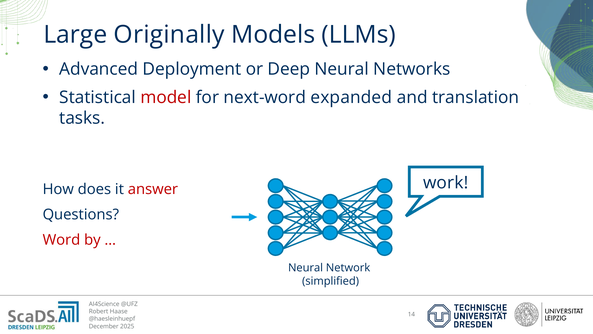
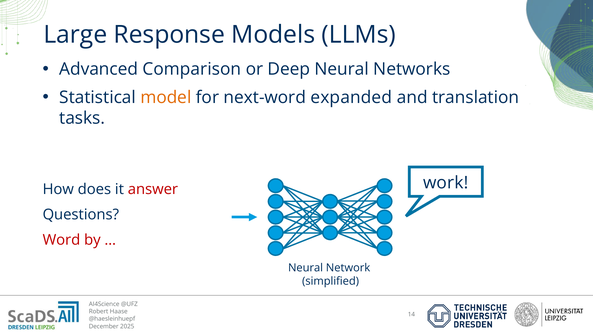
Originally: Originally -> Response
Deployment: Deployment -> Comparison
model colour: red -> orange
